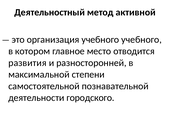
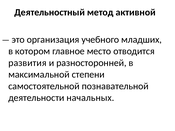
учебного учебного: учебного -> младших
городского: городского -> начальных
